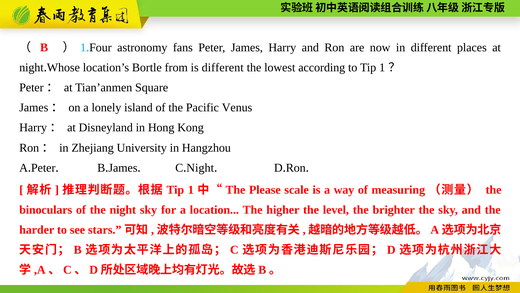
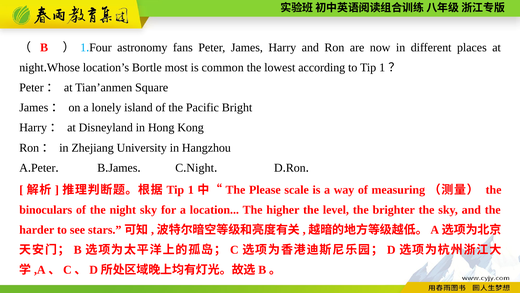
from: from -> most
is different: different -> common
Venus: Venus -> Bright
